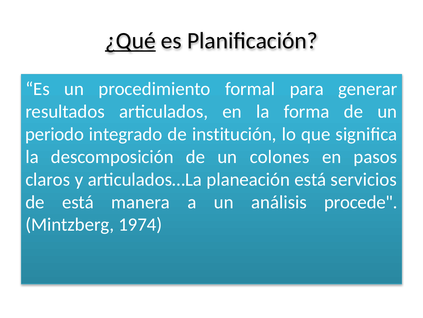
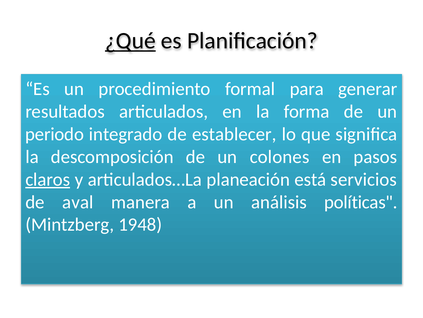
institución: institución -> establecer
claros underline: none -> present
de está: está -> aval
procede: procede -> políticas
1974: 1974 -> 1948
